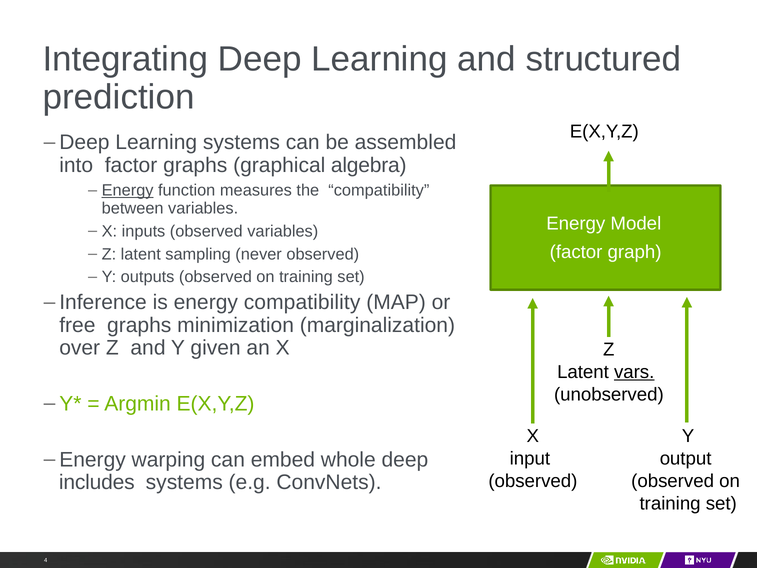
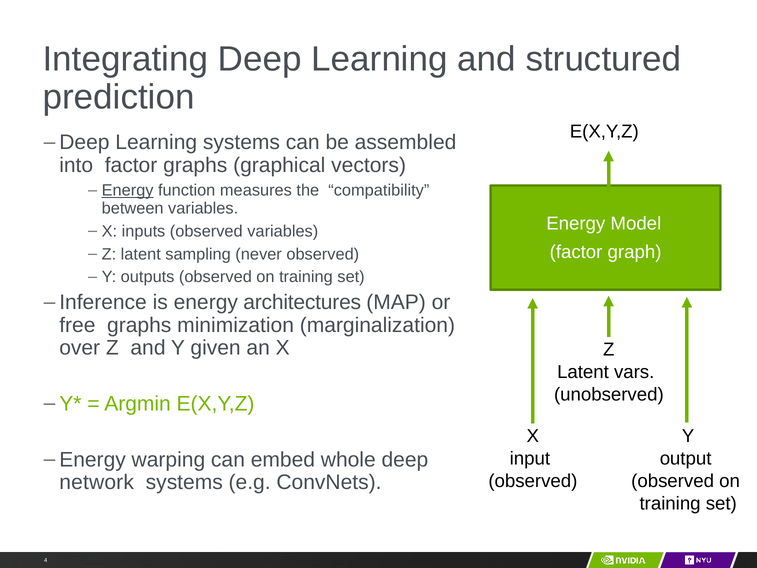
algebra: algebra -> vectors
energy compatibility: compatibility -> architectures
vars underline: present -> none
includes: includes -> network
